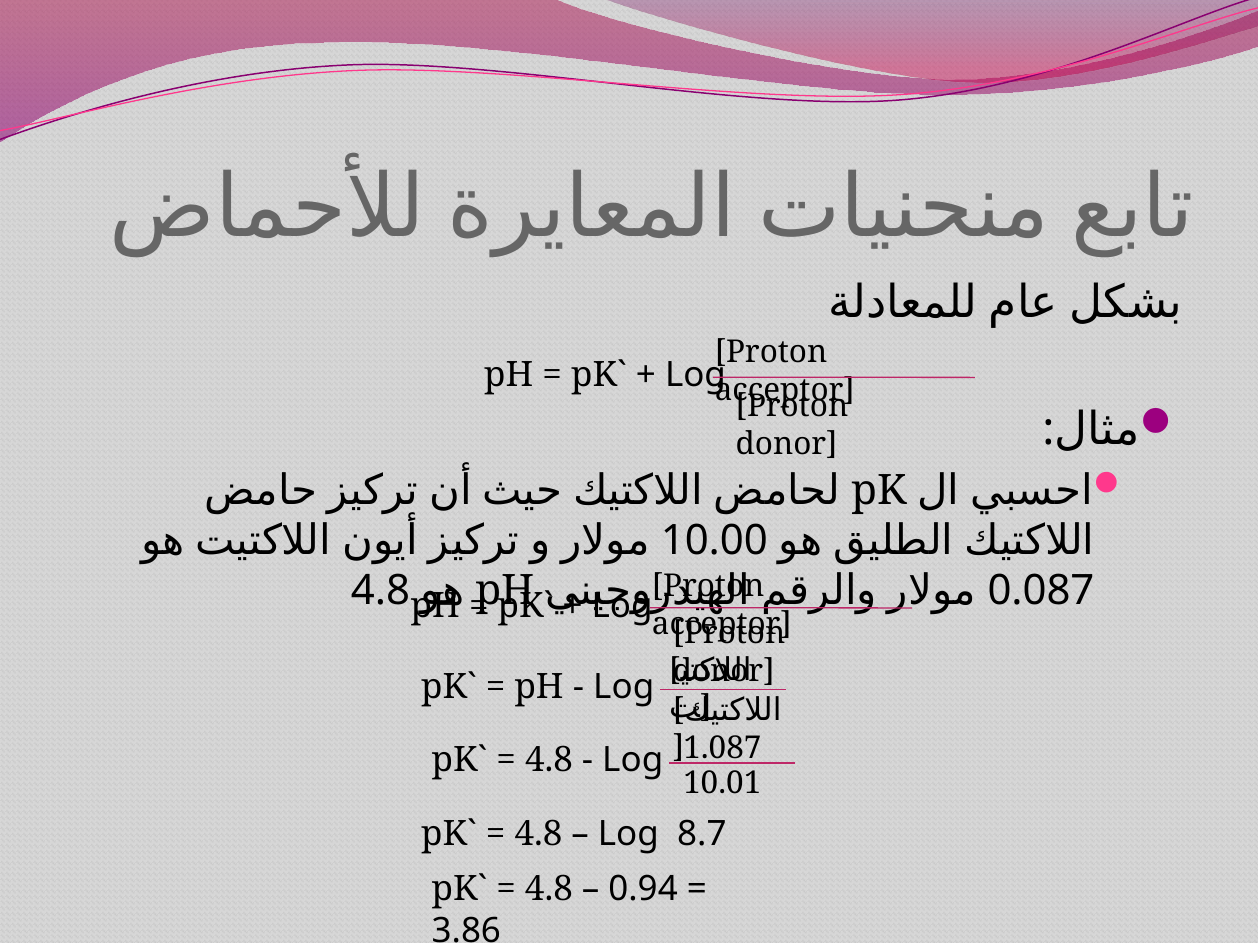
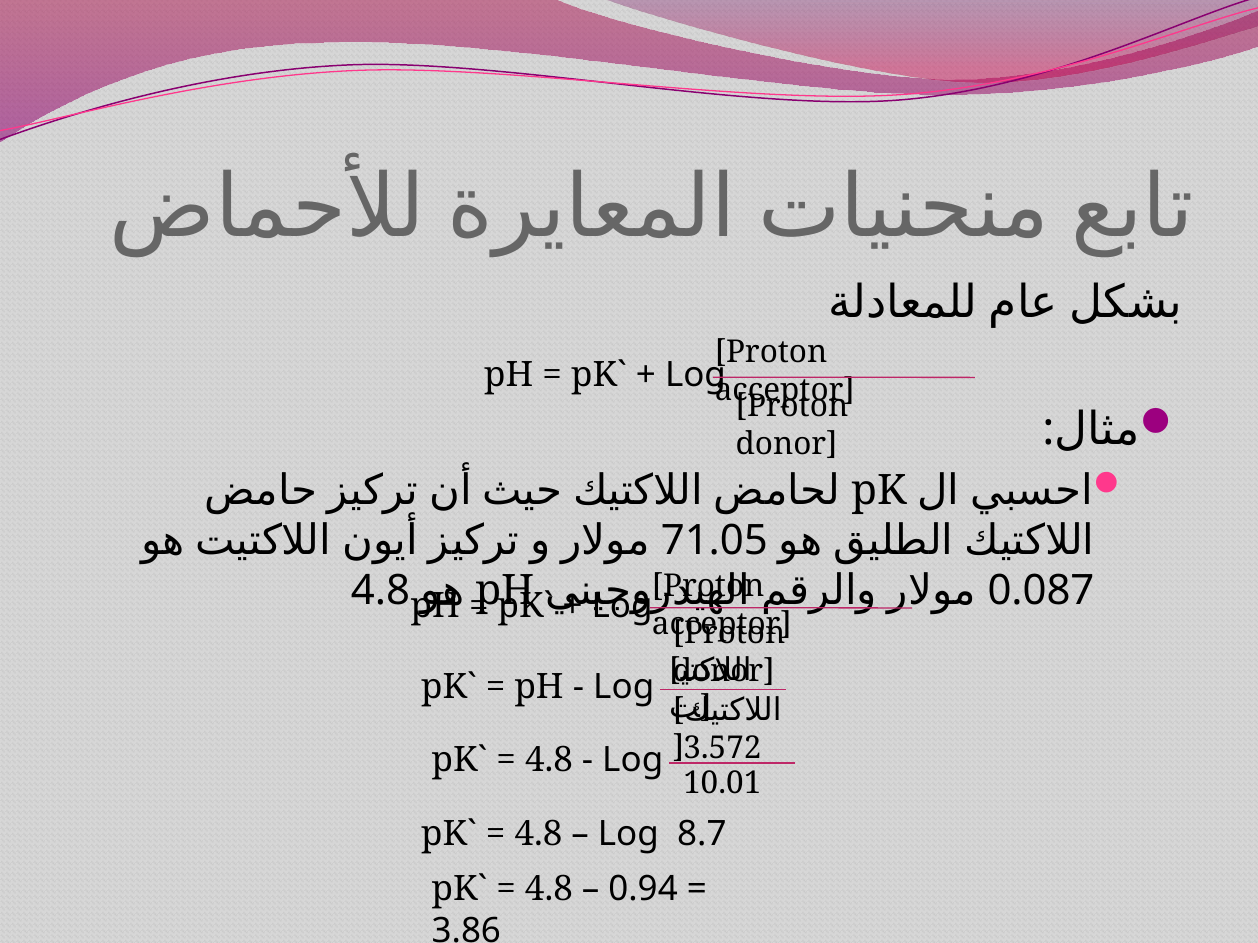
10.00: 10.00 -> 71.05
1.087: 1.087 -> 3.572
